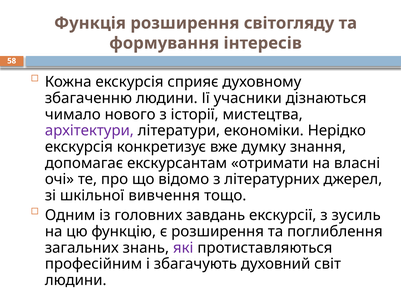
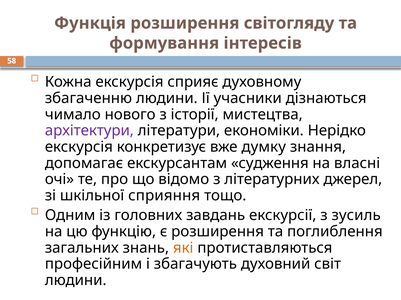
отримати: отримати -> судження
вивчення: вивчення -> сприяння
які colour: purple -> orange
